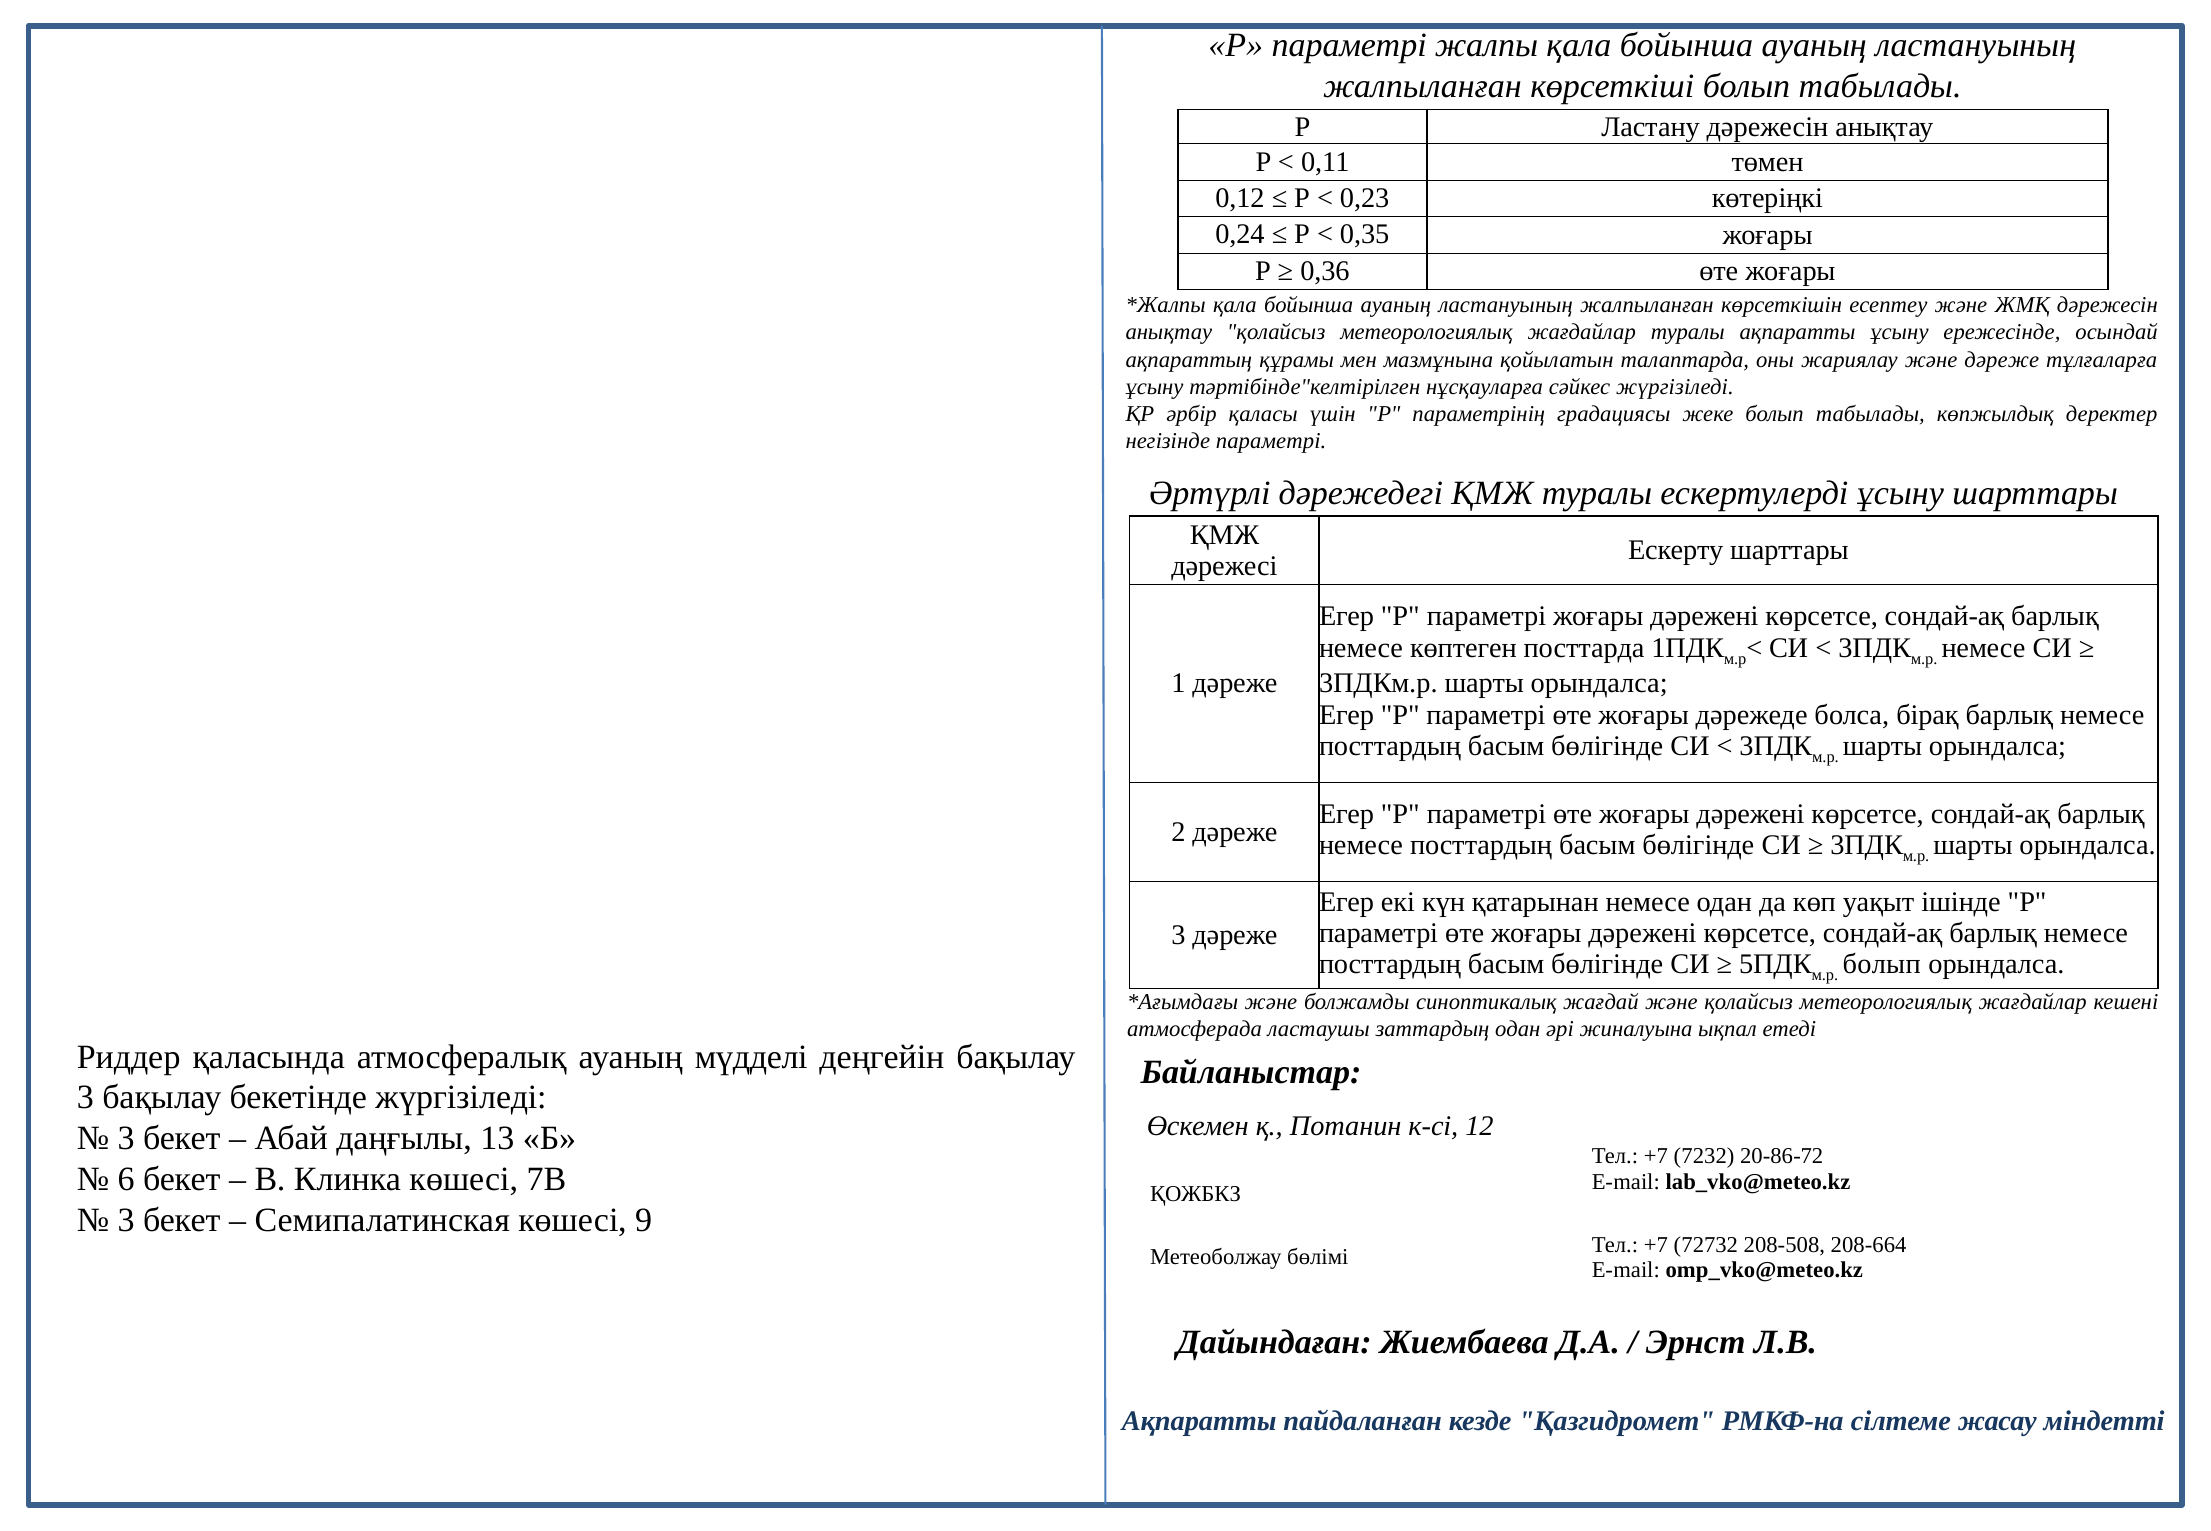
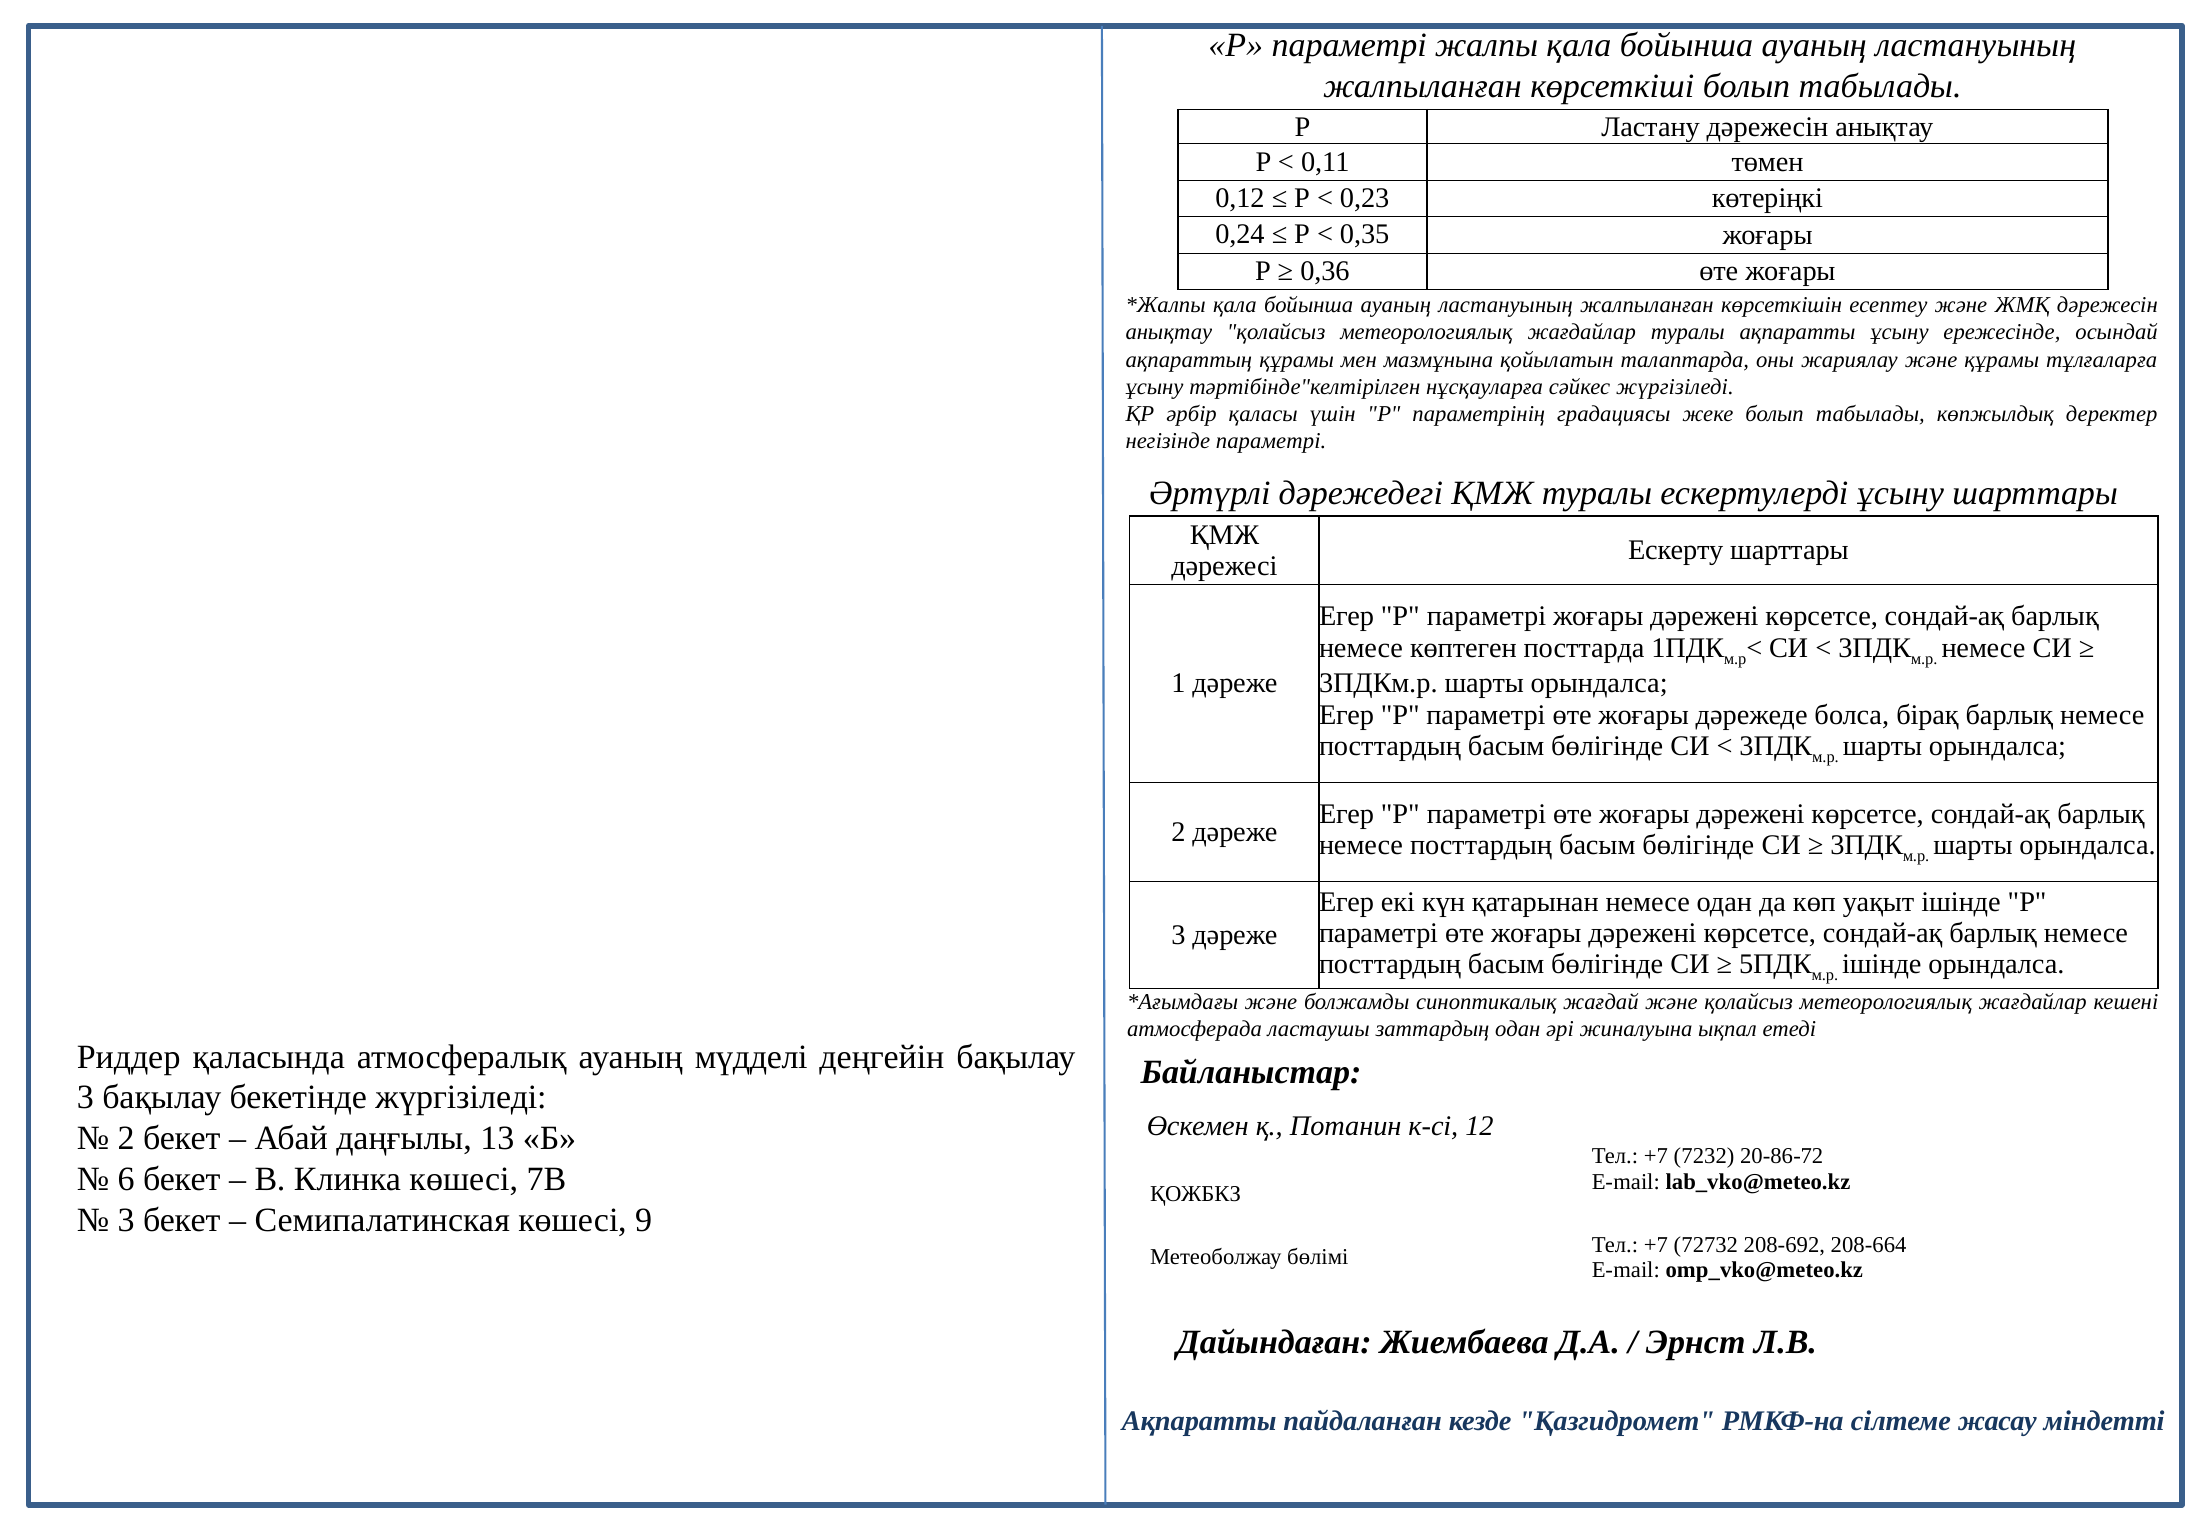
және дәреже: дәреже -> құрамы
болып at (1882, 964): болып -> ішінде
3 at (126, 1138): 3 -> 2
208-508: 208-508 -> 208-692
